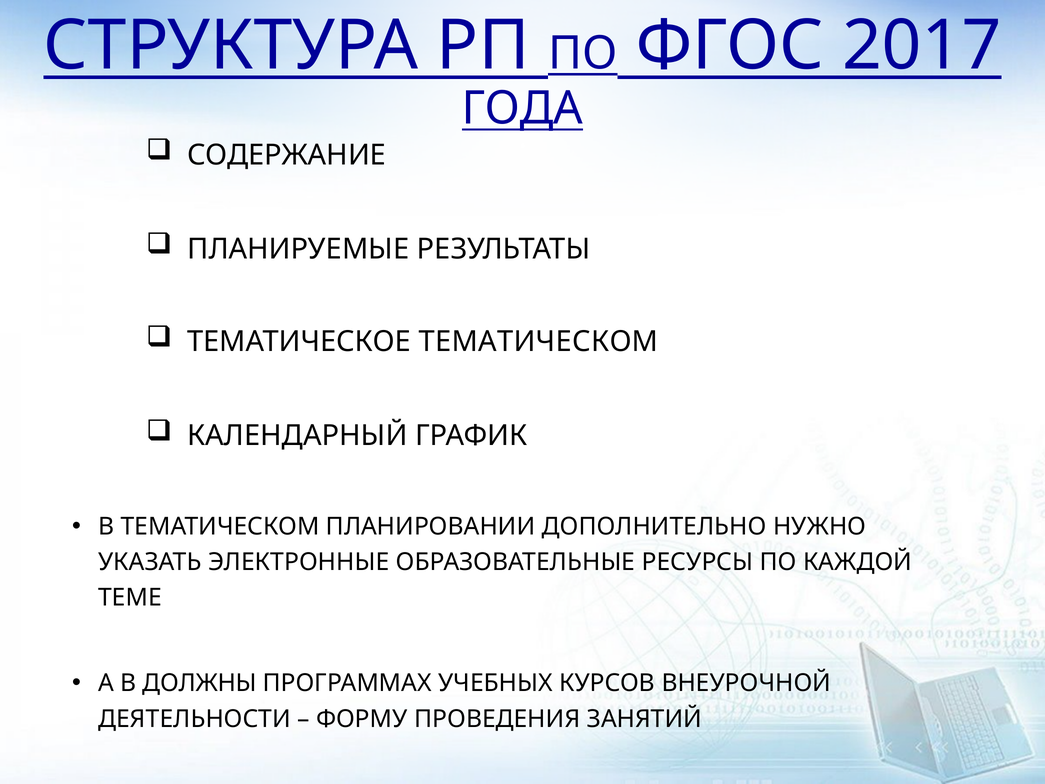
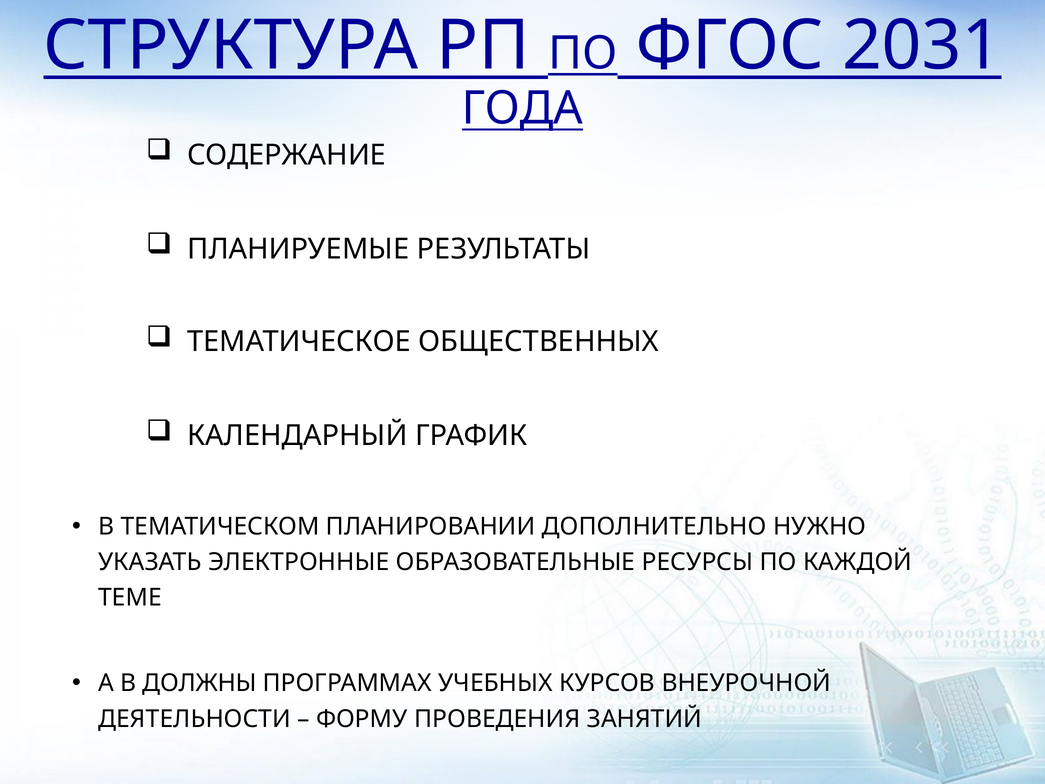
2017: 2017 -> 2031
ТЕМАТИЧЕСКОЕ ТЕМАТИЧЕСКОМ: ТЕМАТИЧЕСКОМ -> ОБЩЕСТВЕННЫХ
